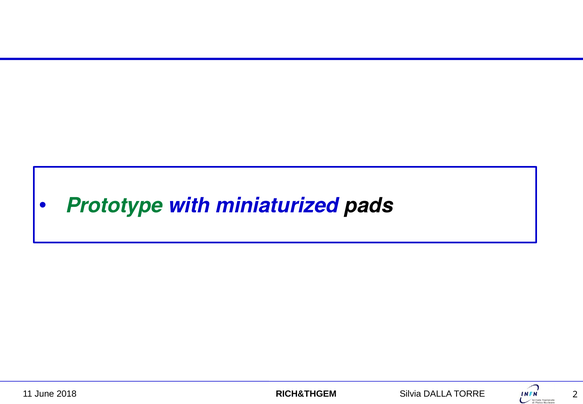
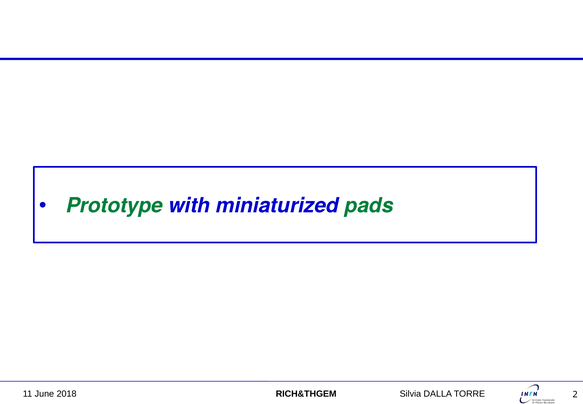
pads colour: black -> green
